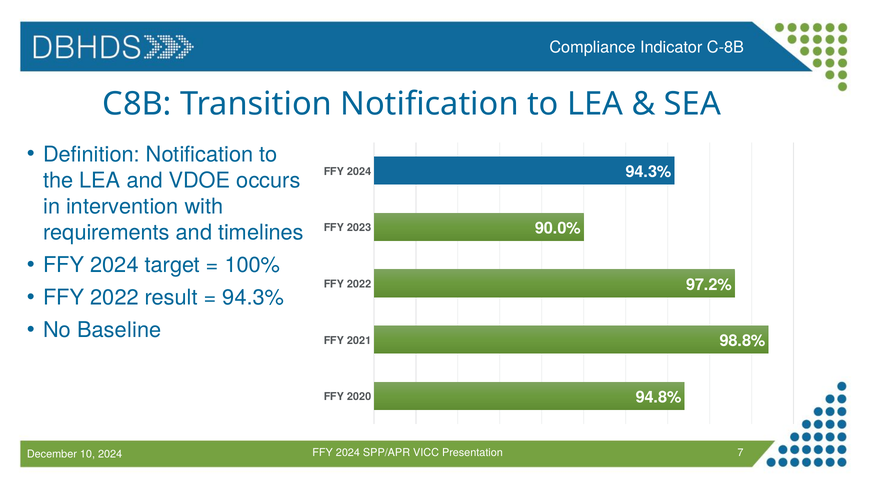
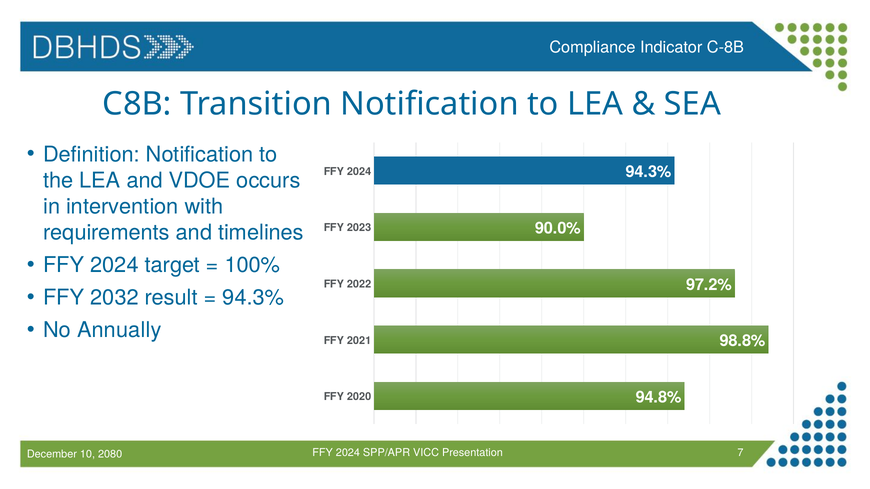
2022 at (115, 298): 2022 -> 2032
Baseline: Baseline -> Annually
10 2024: 2024 -> 2080
